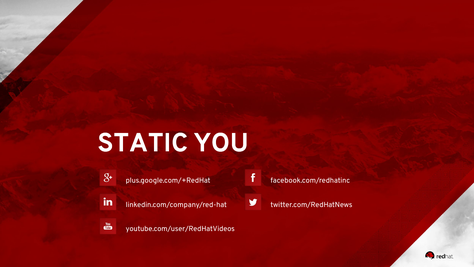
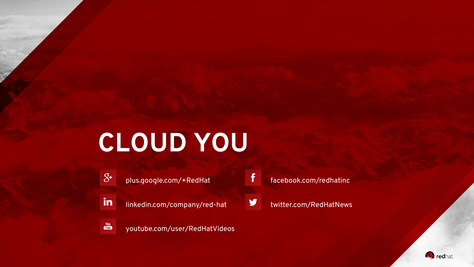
STATIC: STATIC -> CLOUD
